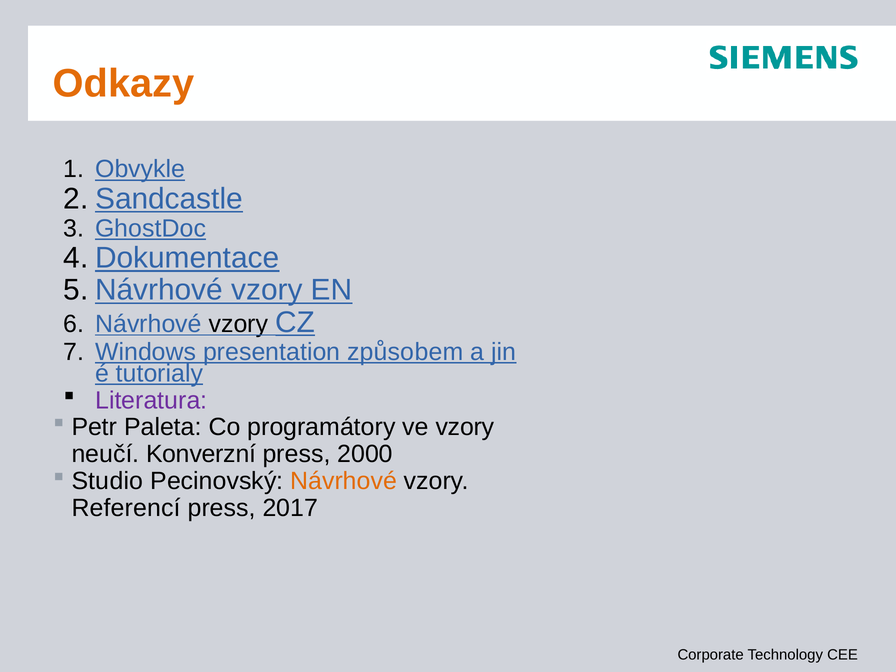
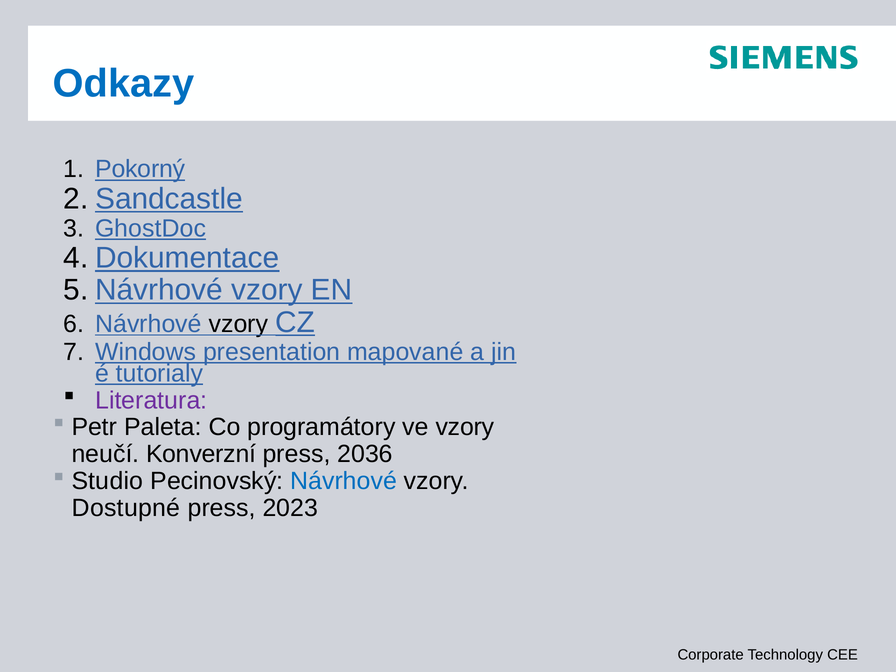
Odkazy colour: orange -> blue
Obvykle: Obvykle -> Pokorný
způsobem: způsobem -> mapované
2000: 2000 -> 2036
Návrhové at (344, 481) colour: orange -> blue
Referencí: Referencí -> Dostupné
2017: 2017 -> 2023
